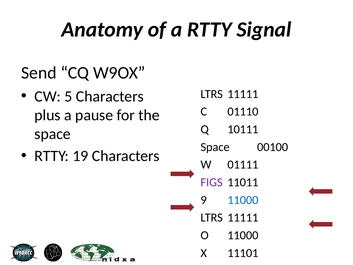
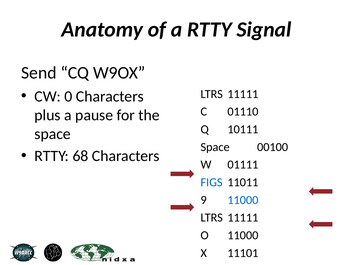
5: 5 -> 0
19: 19 -> 68
FIGS colour: purple -> blue
